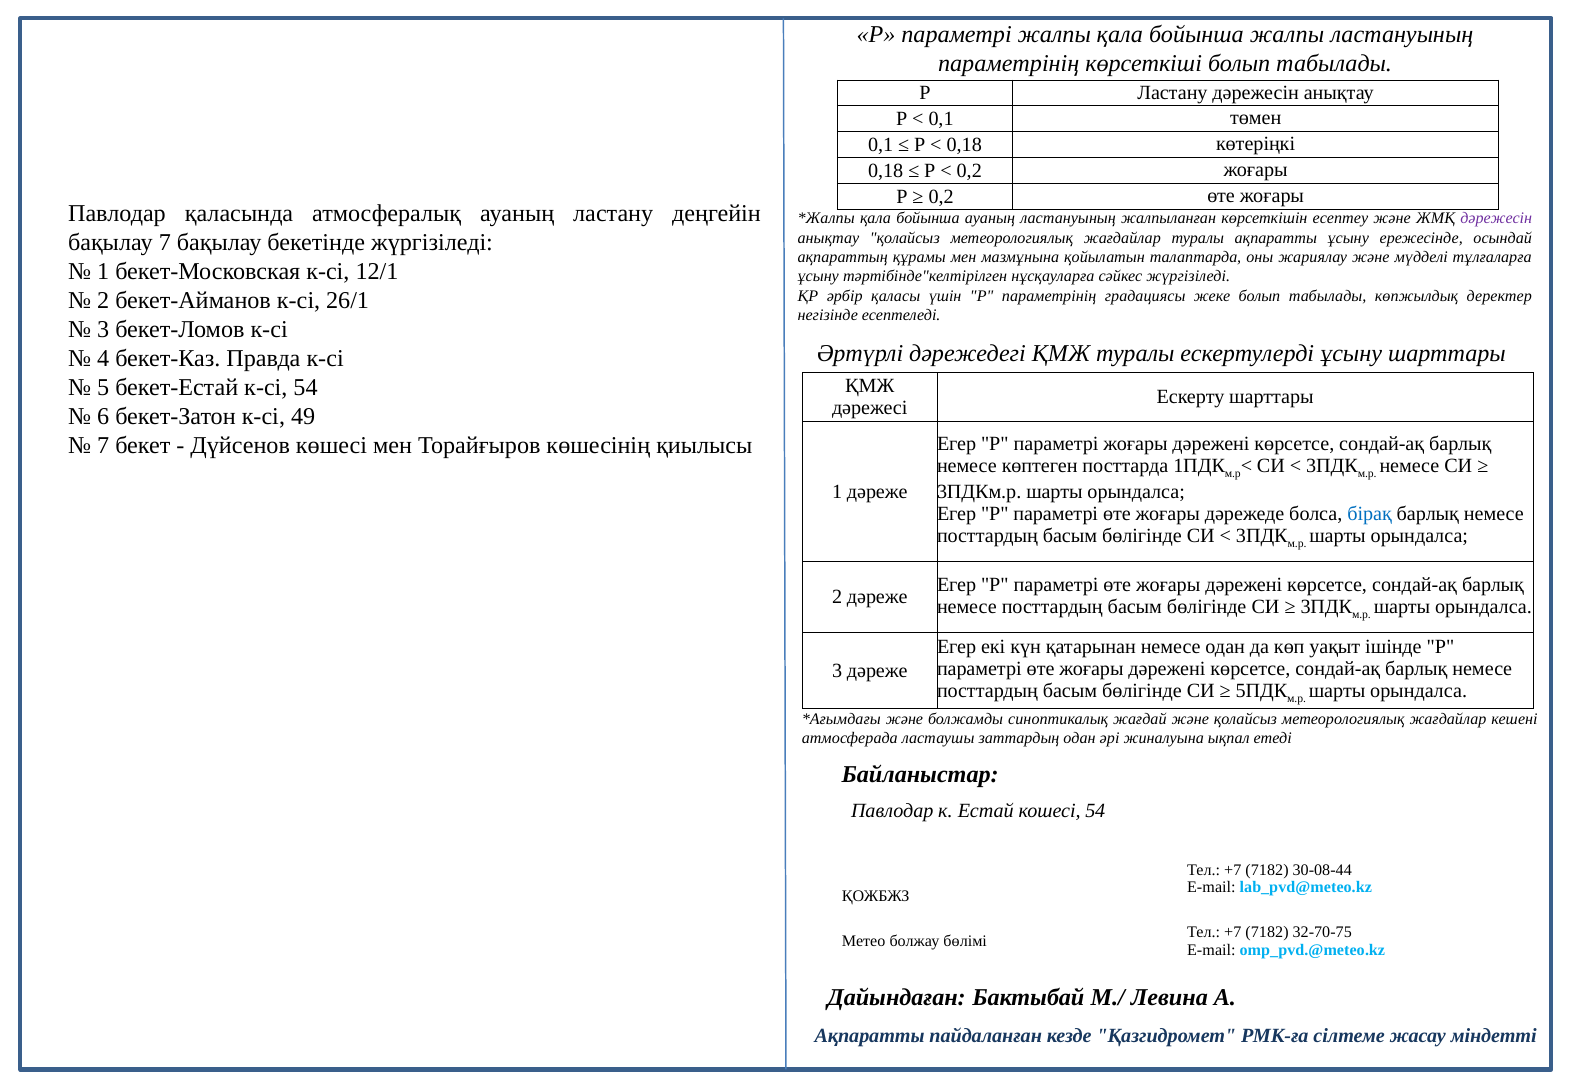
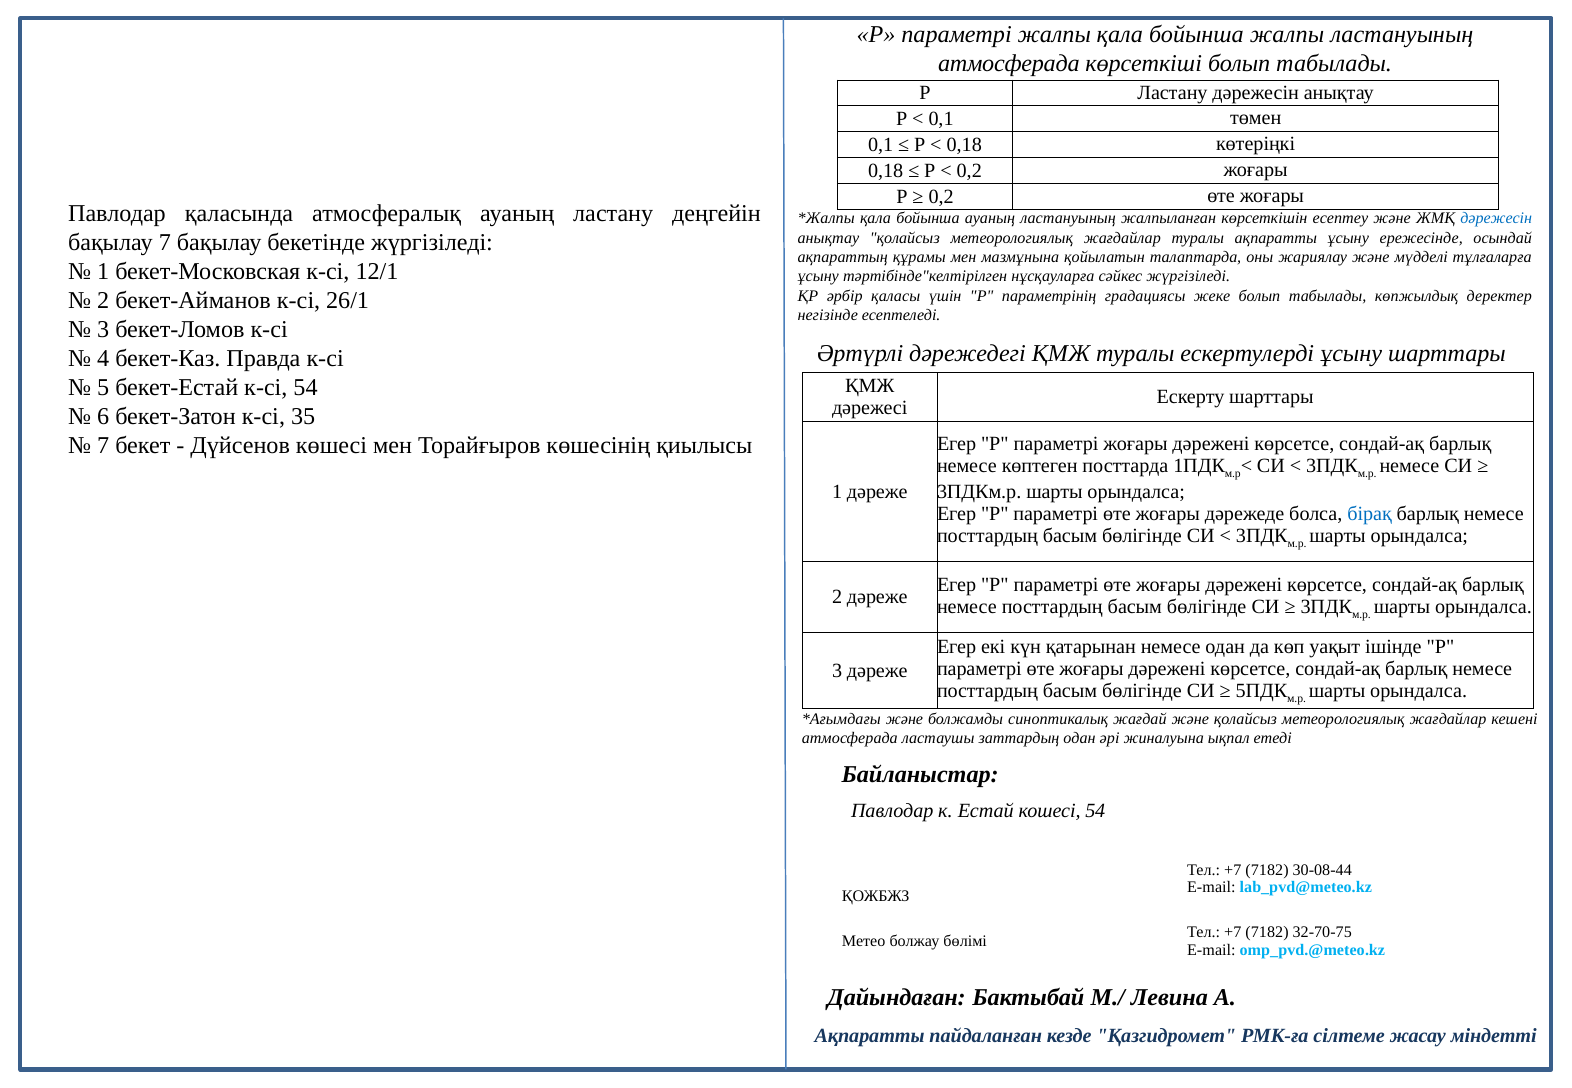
параметрінің at (1009, 64): параметрінің -> атмосферада
дәрежесін at (1496, 219) colour: purple -> blue
49: 49 -> 35
